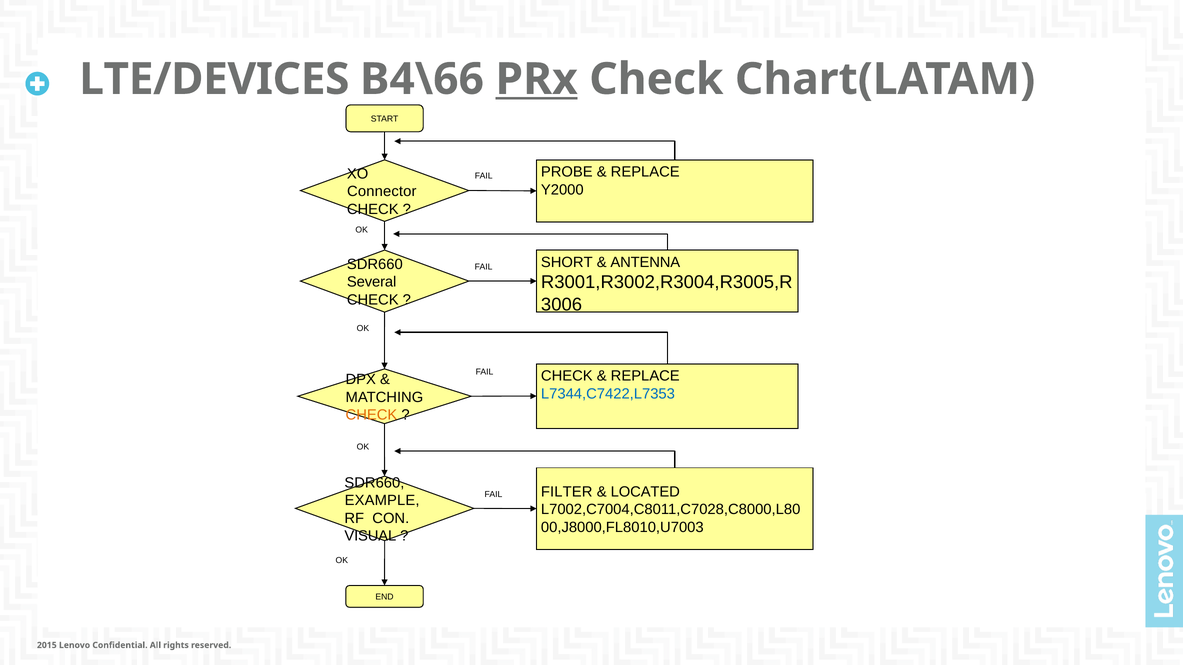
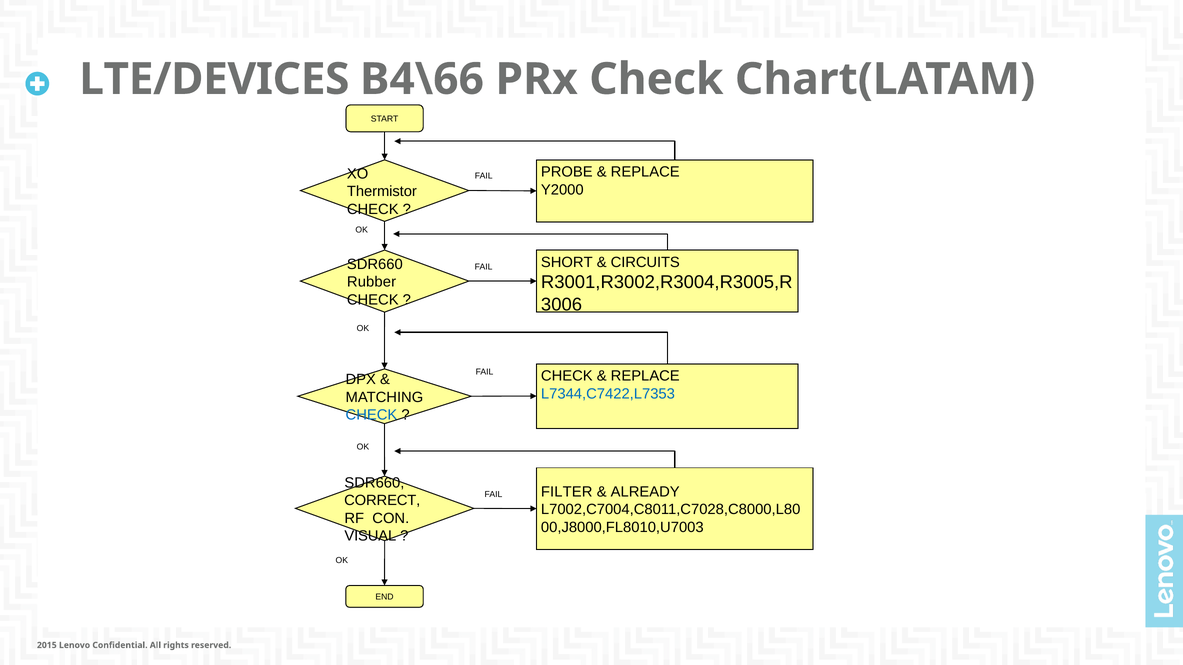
PRx underline: present -> none
Connector: Connector -> Thermistor
ANTENNA: ANTENNA -> CIRCUITS
Several: Several -> Rubber
CHECK at (371, 415) colour: orange -> blue
LOCATED: LOCATED -> ALREADY
EXAMPLE: EXAMPLE -> CORRECT
